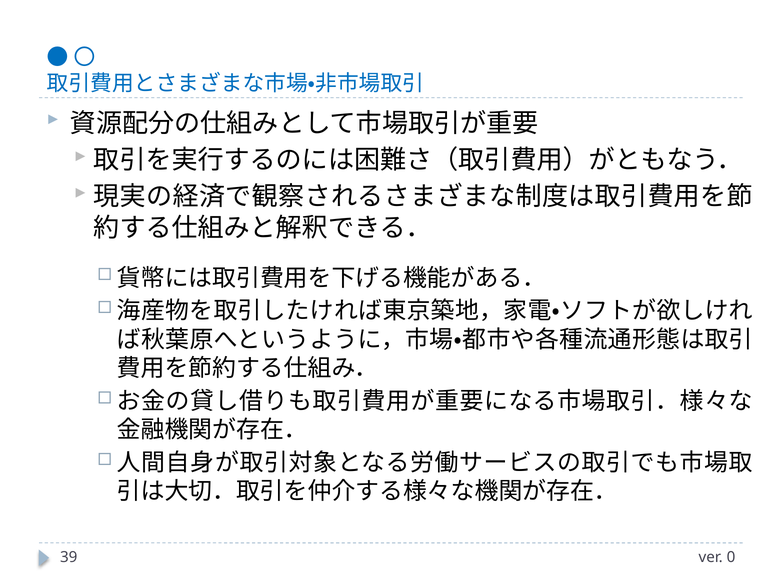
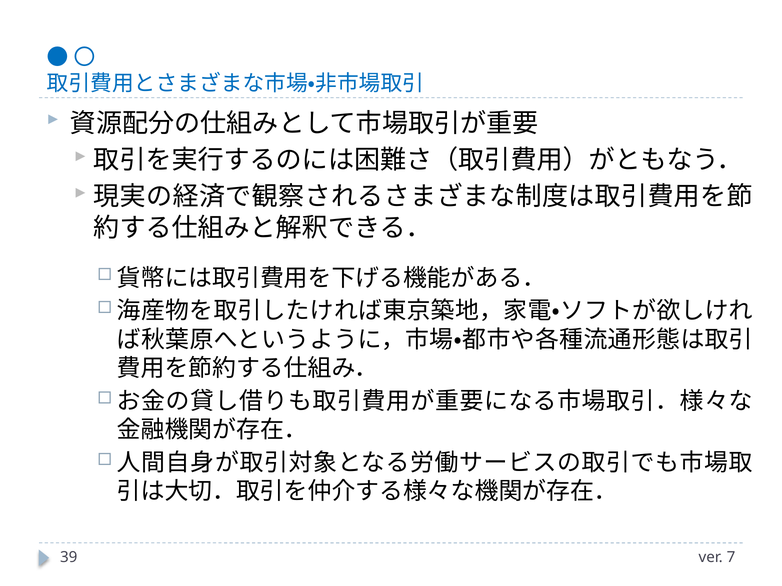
0: 0 -> 7
